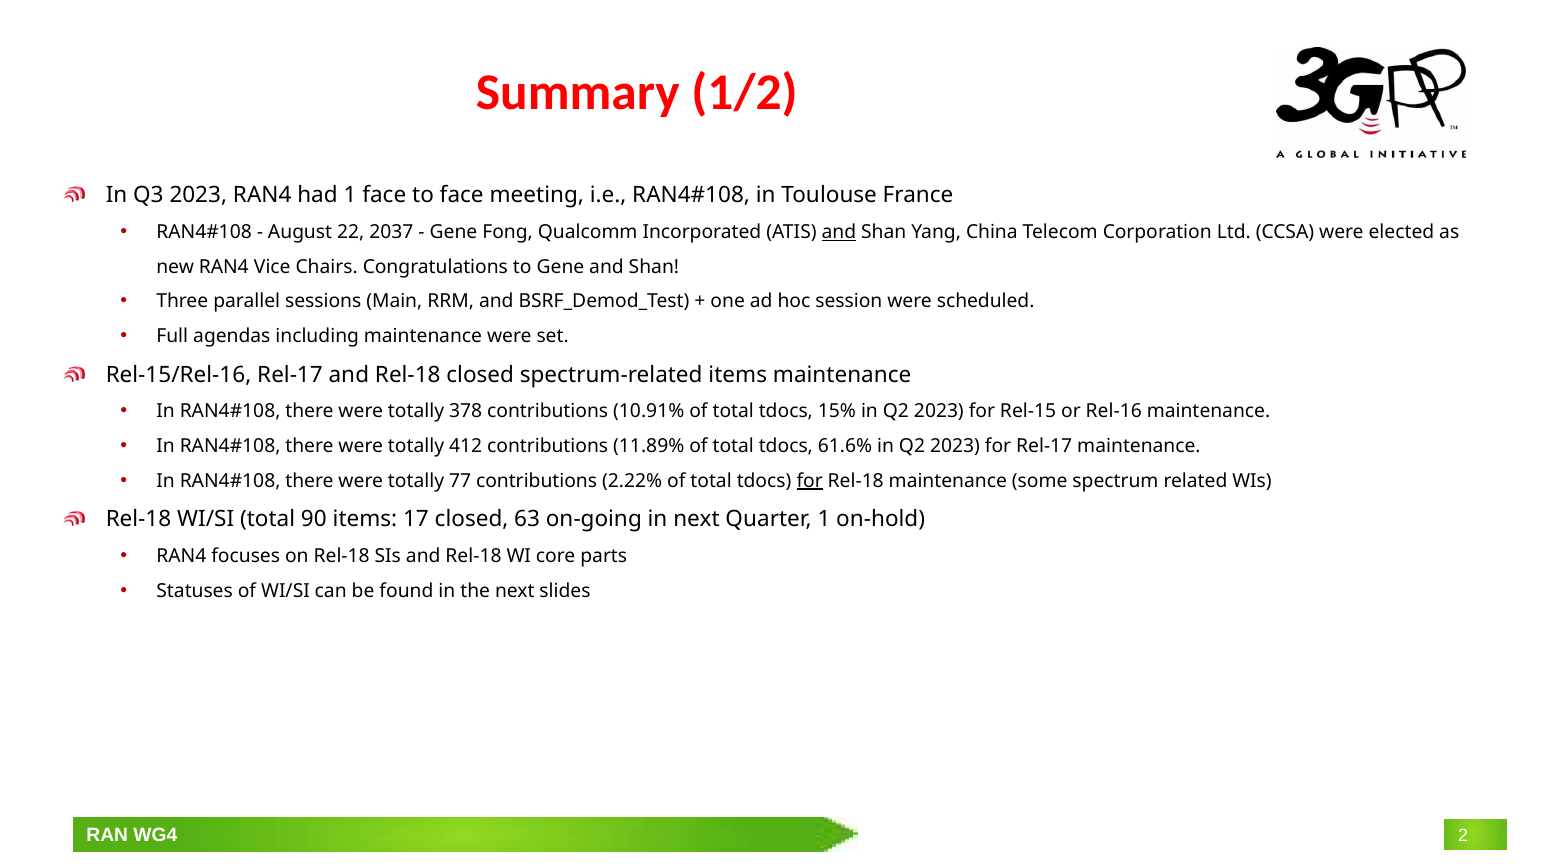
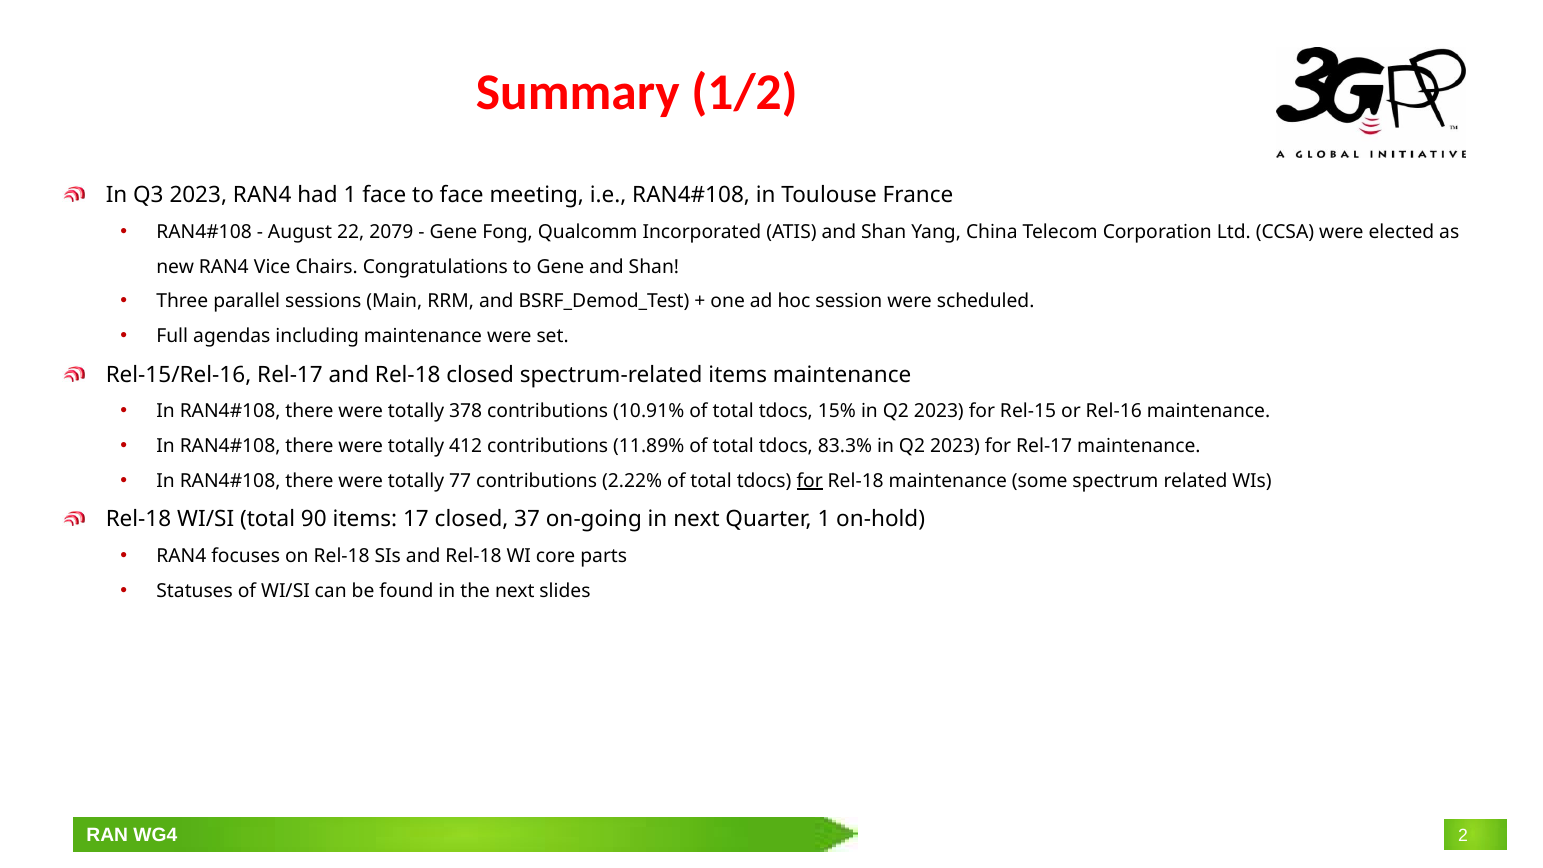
2037: 2037 -> 2079
and at (839, 232) underline: present -> none
61.6%: 61.6% -> 83.3%
63: 63 -> 37
